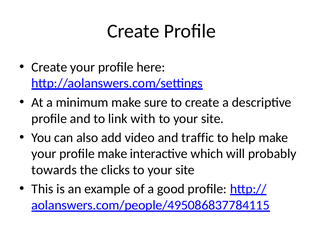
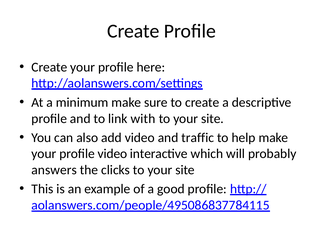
profile make: make -> video
towards: towards -> answers
